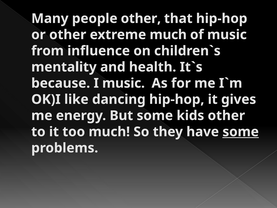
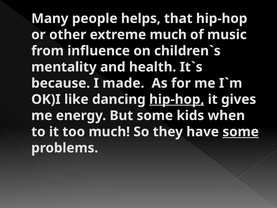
people other: other -> helps
I music: music -> made
hip-hop at (177, 99) underline: none -> present
kids other: other -> when
